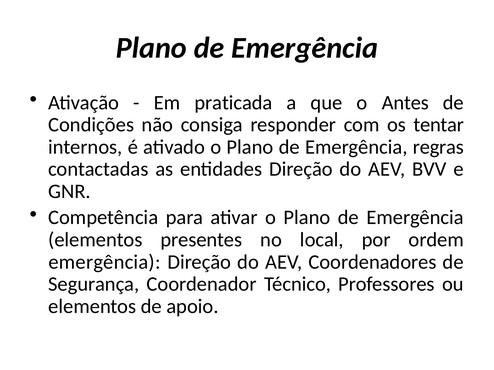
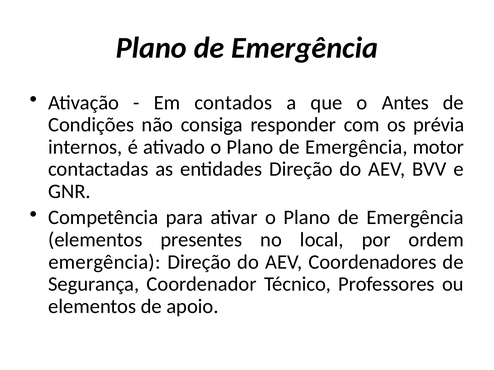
praticada: praticada -> contados
tentar: tentar -> prévia
regras: regras -> motor
